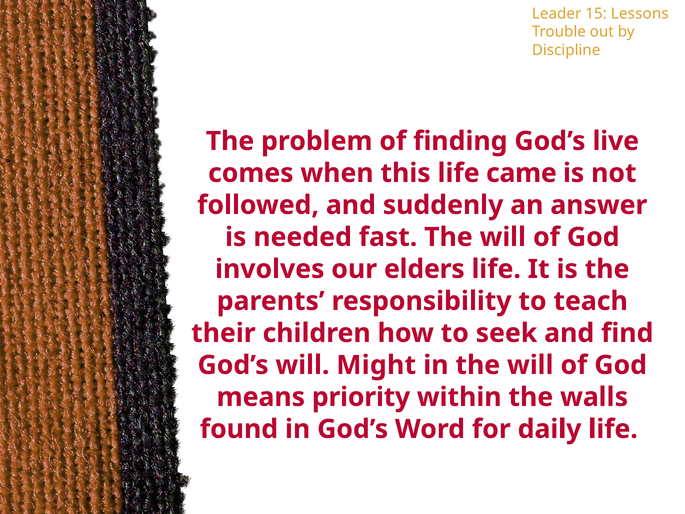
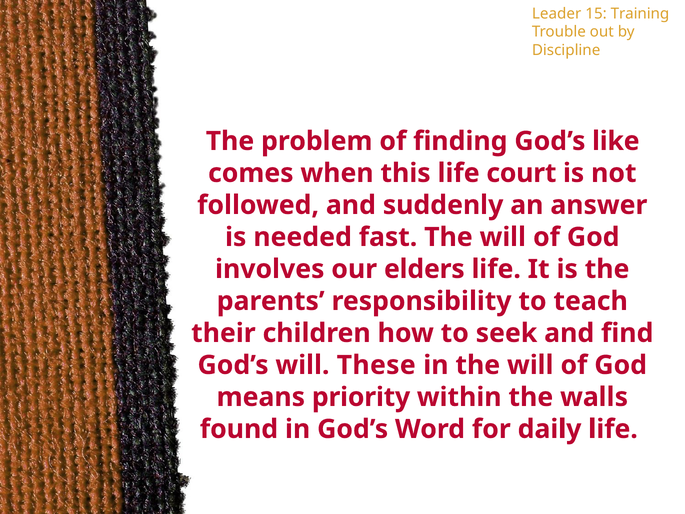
Lessons: Lessons -> Training
live: live -> like
came: came -> court
Might: Might -> These
